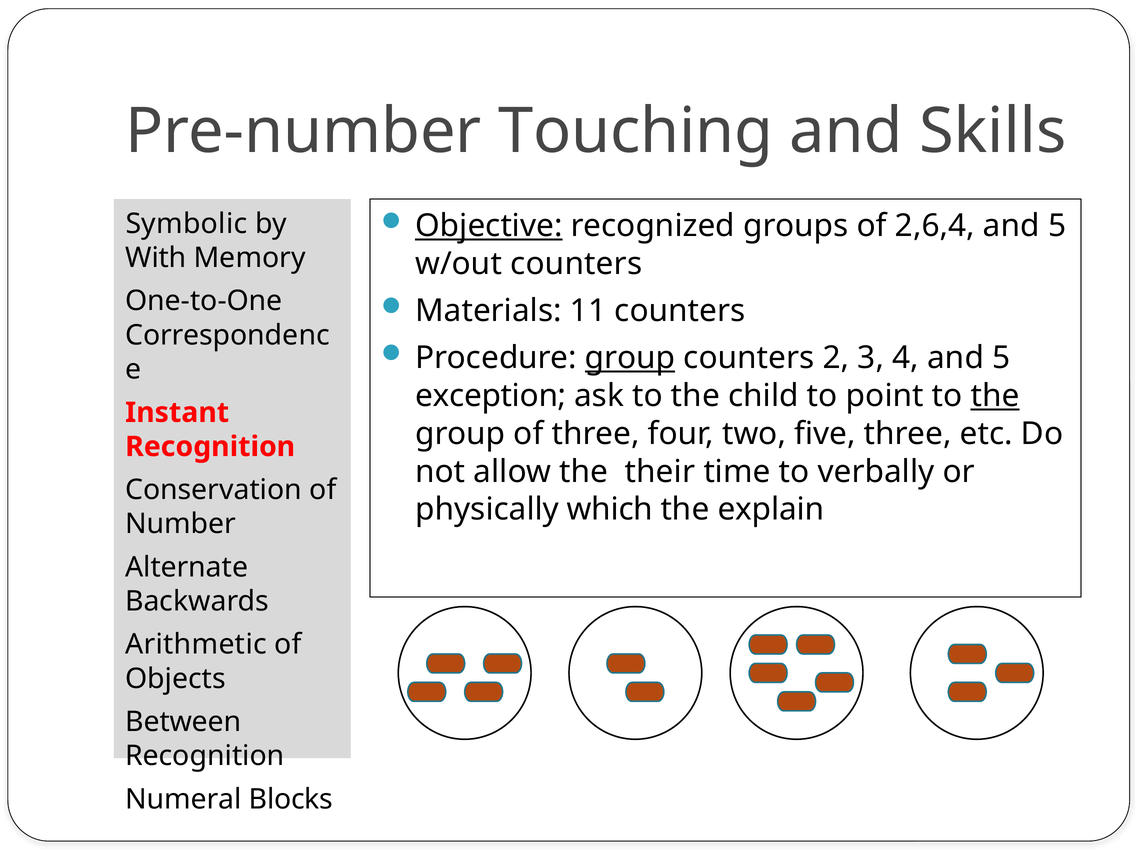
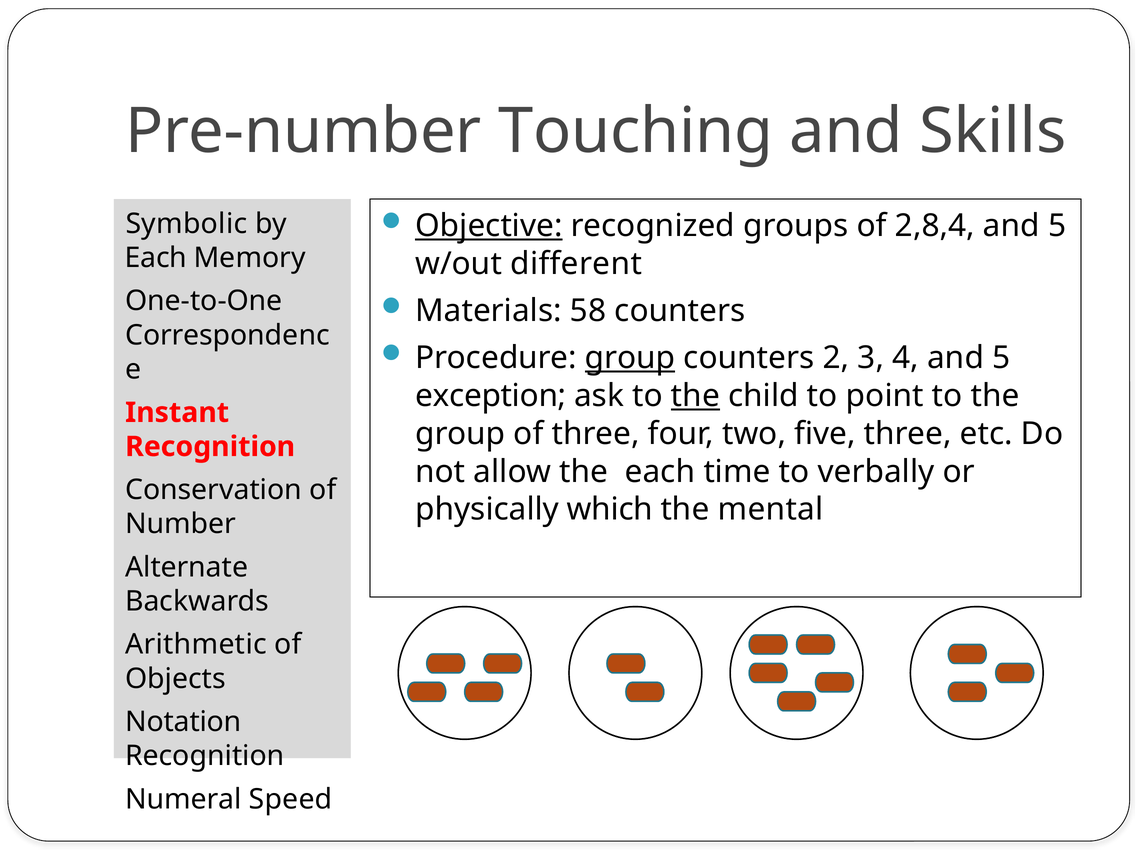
2,6,4: 2,6,4 -> 2,8,4
With at (156, 258): With -> Each
w/out counters: counters -> different
11: 11 -> 58
the at (695, 396) underline: none -> present
the at (995, 396) underline: present -> none
the their: their -> each
explain: explain -> mental
Between: Between -> Notation
Blocks: Blocks -> Speed
